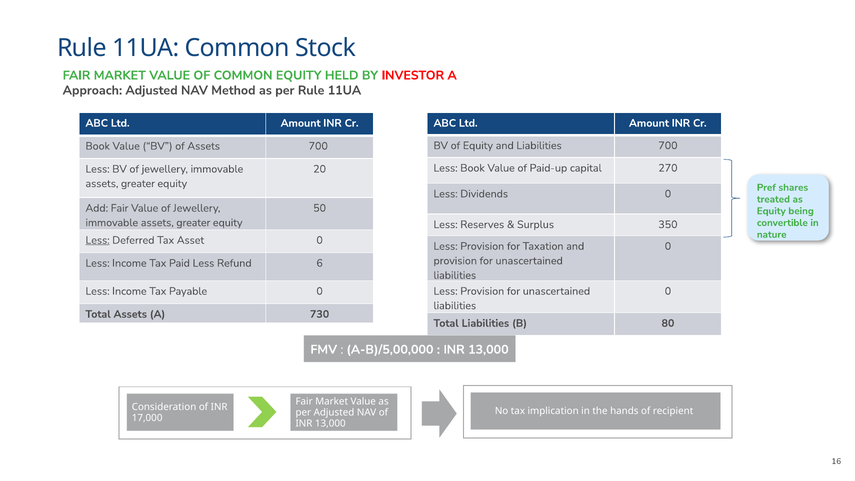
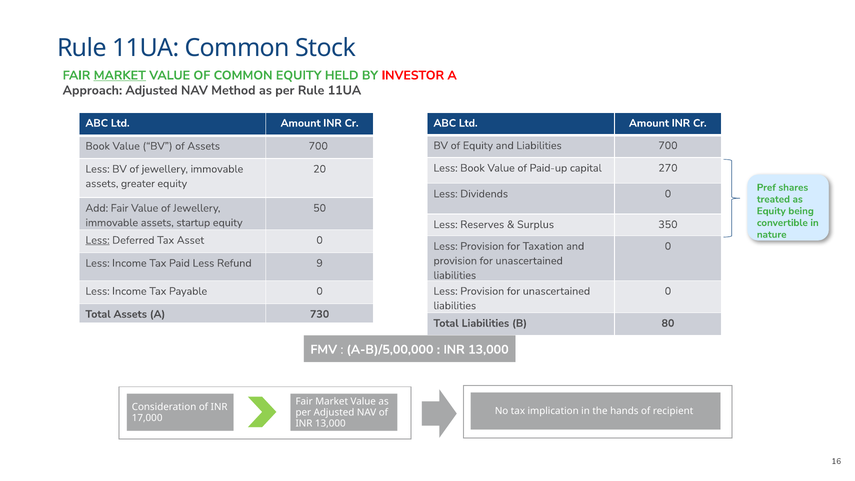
MARKET at (120, 75) underline: none -> present
greater at (193, 223): greater -> startup
6: 6 -> 9
